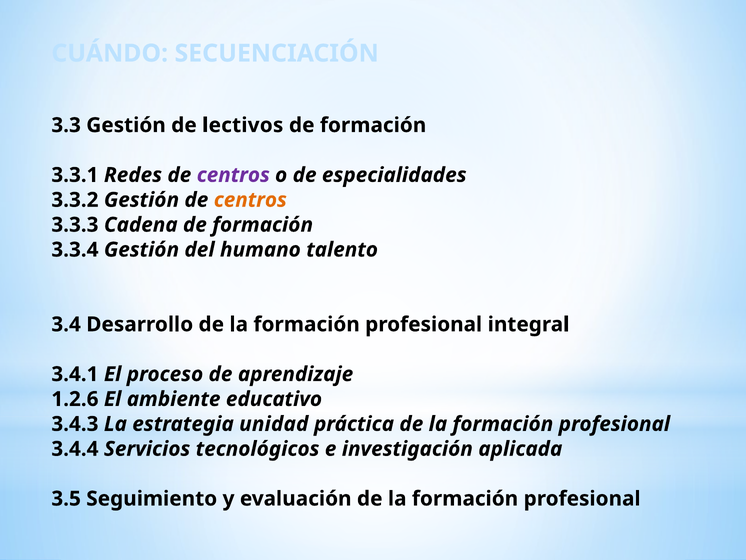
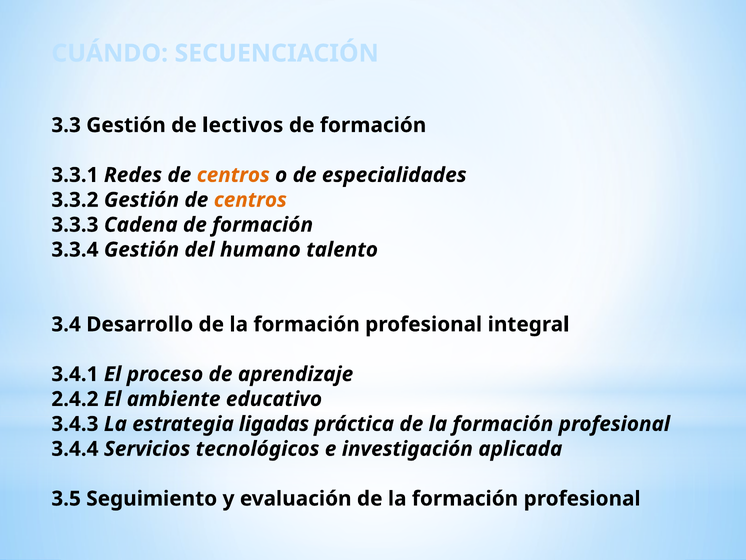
centros at (233, 175) colour: purple -> orange
1.2.6: 1.2.6 -> 2.4.2
unidad: unidad -> ligadas
